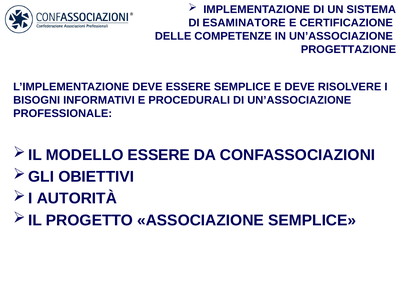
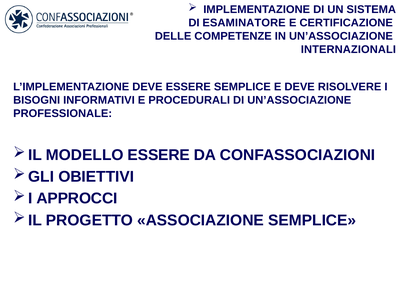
PROGETTAZIONE: PROGETTAZIONE -> INTERNAZIONALI
AUTORITÀ: AUTORITÀ -> APPROCCI
